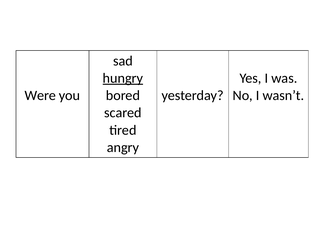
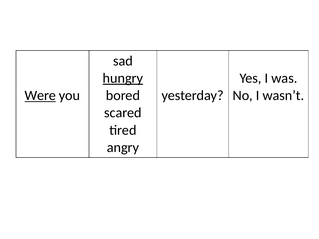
Were underline: none -> present
